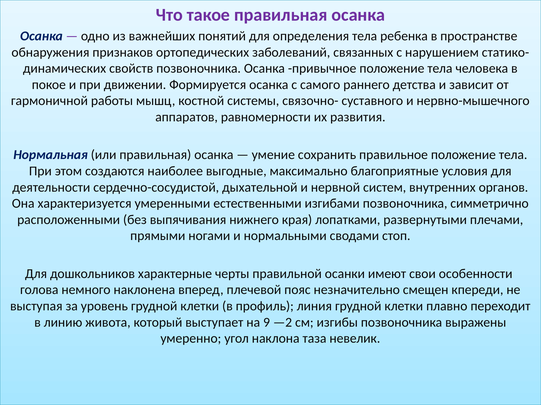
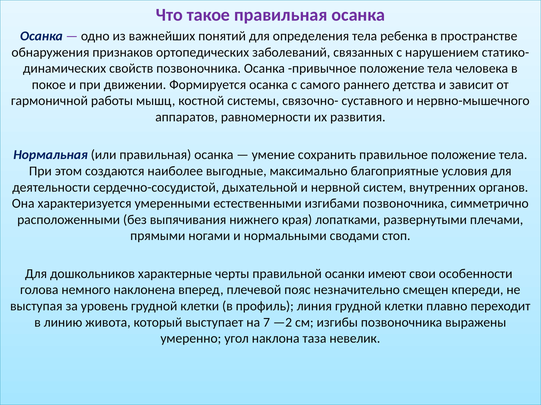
9: 9 -> 7
